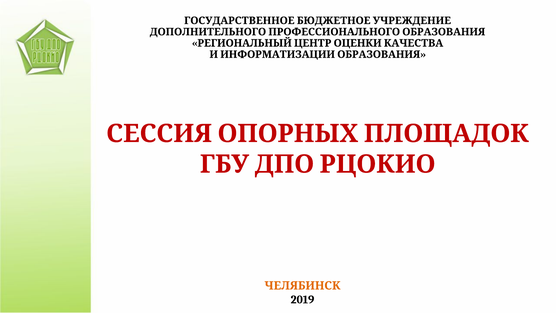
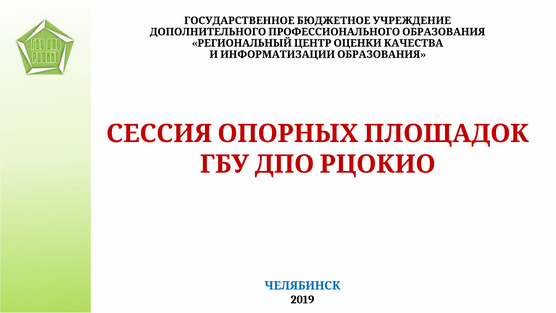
ЧЕЛЯБИНСК colour: orange -> blue
